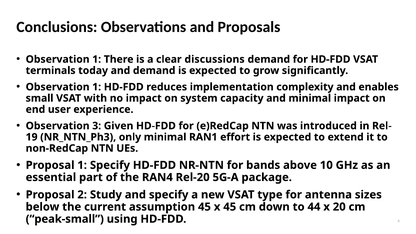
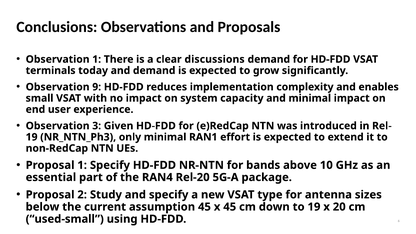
1 at (97, 87): 1 -> 9
to 44: 44 -> 19
peak-small: peak-small -> used-small
